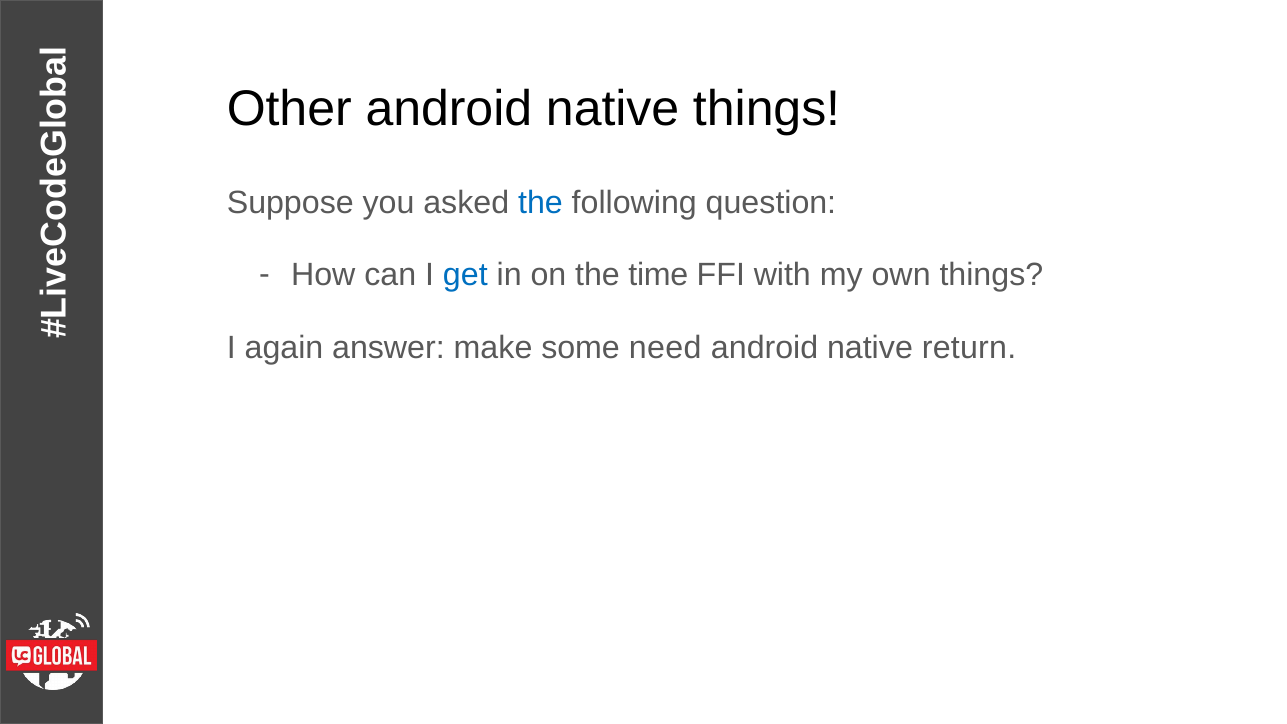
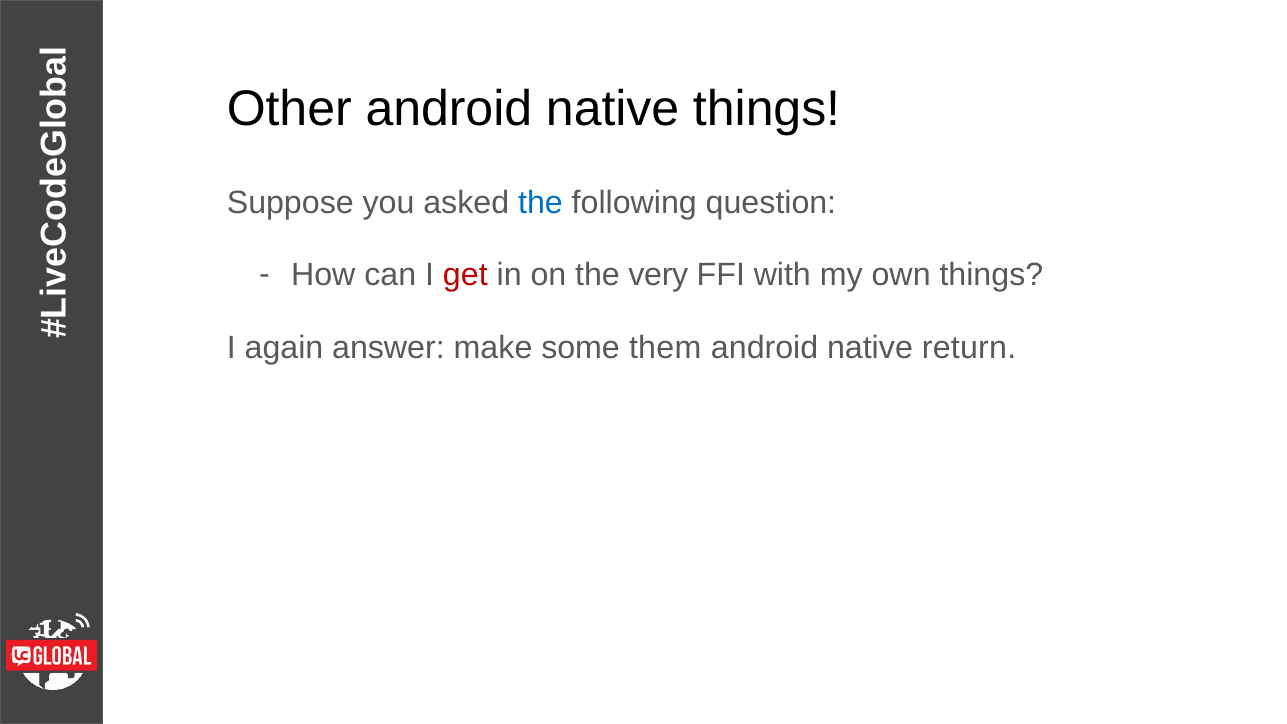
get colour: blue -> red
time: time -> very
need: need -> them
